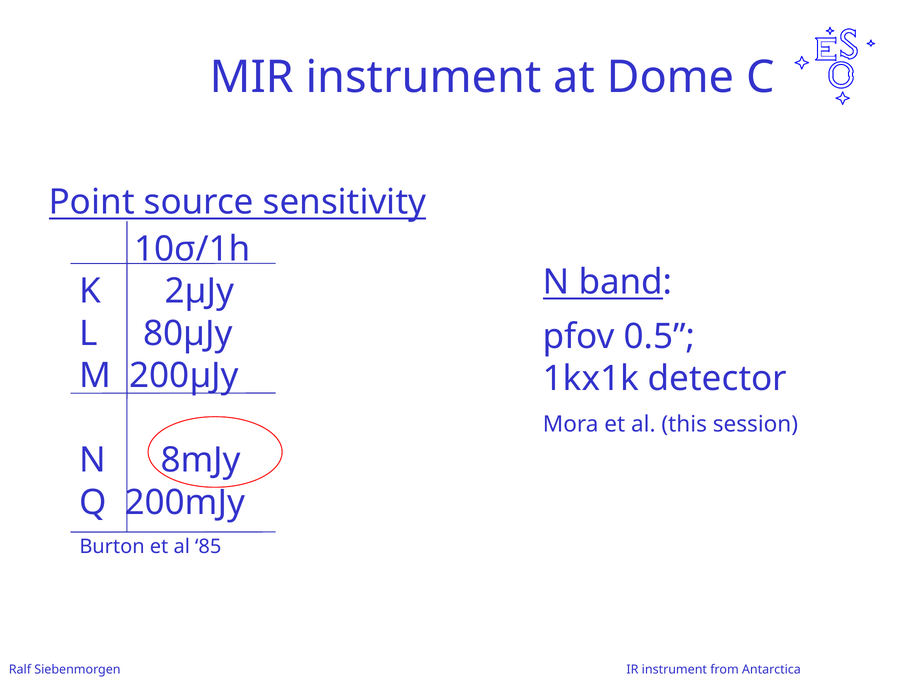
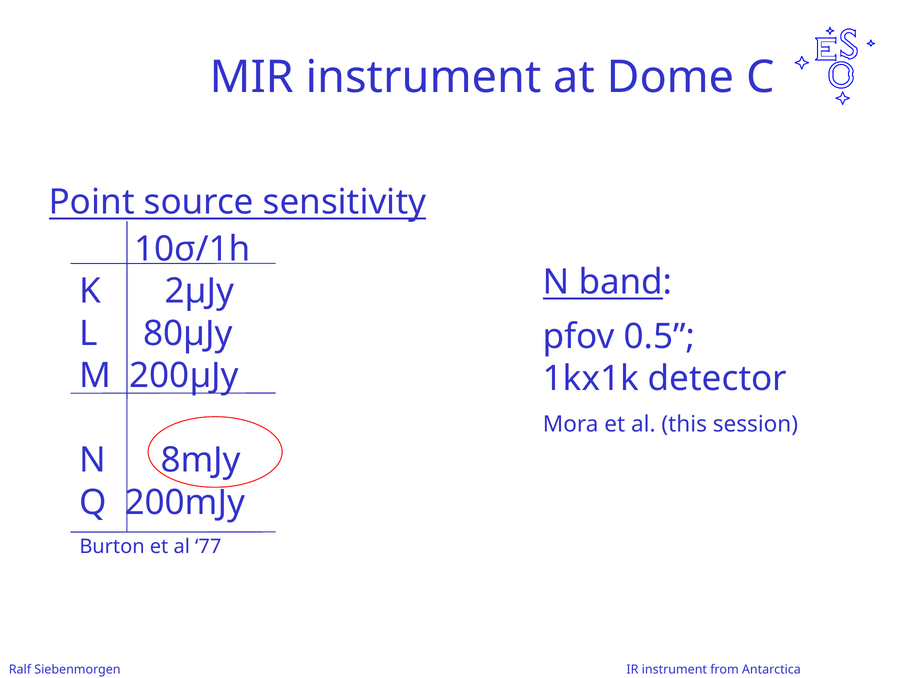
85: 85 -> 77
